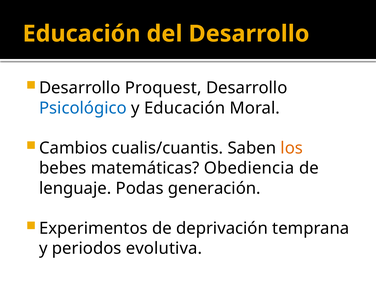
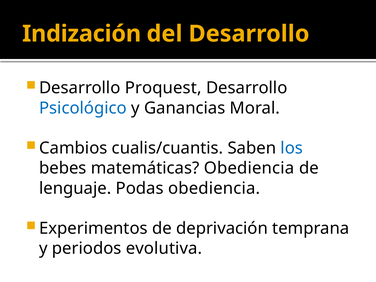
Educación at (82, 34): Educación -> Indización
y Educación: Educación -> Ganancias
los colour: orange -> blue
Podas generación: generación -> obediencia
